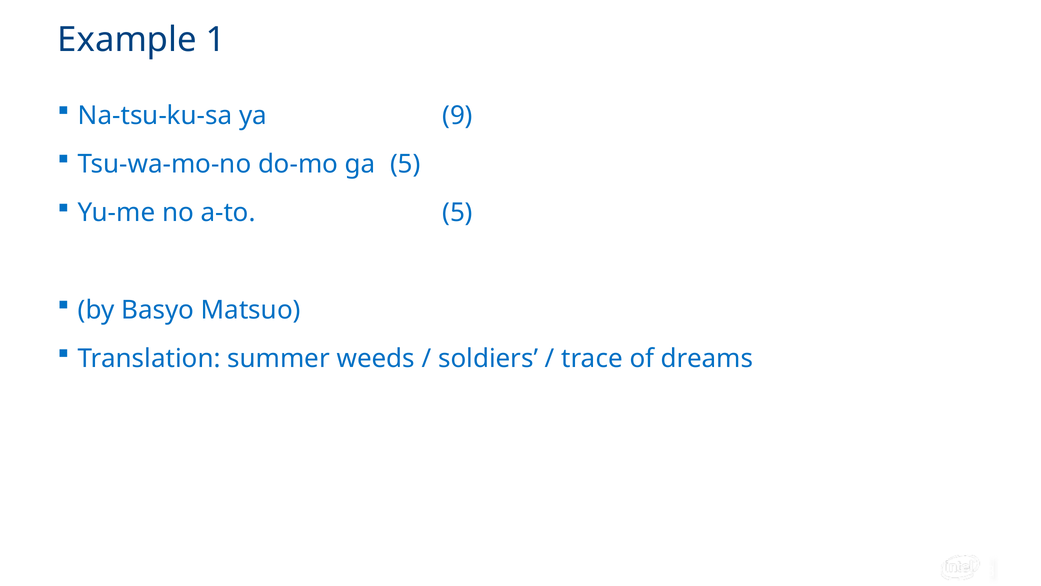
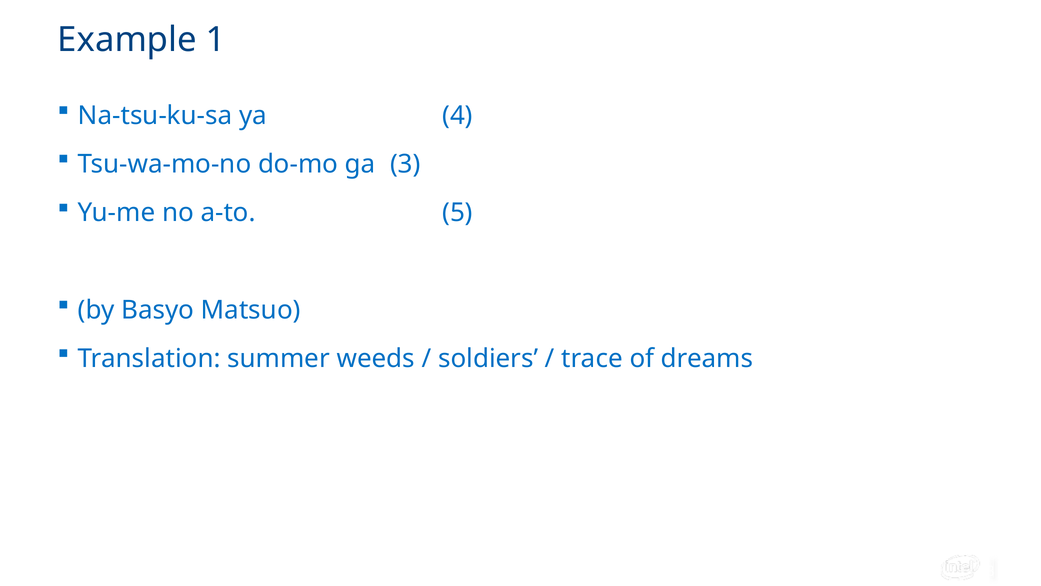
9: 9 -> 4
ga 5: 5 -> 3
